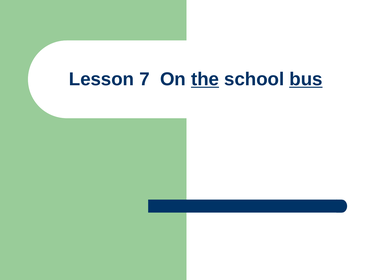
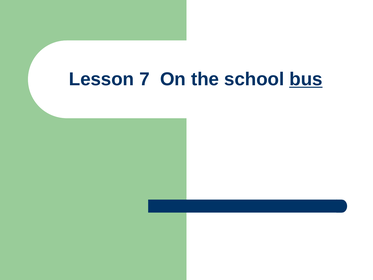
the underline: present -> none
